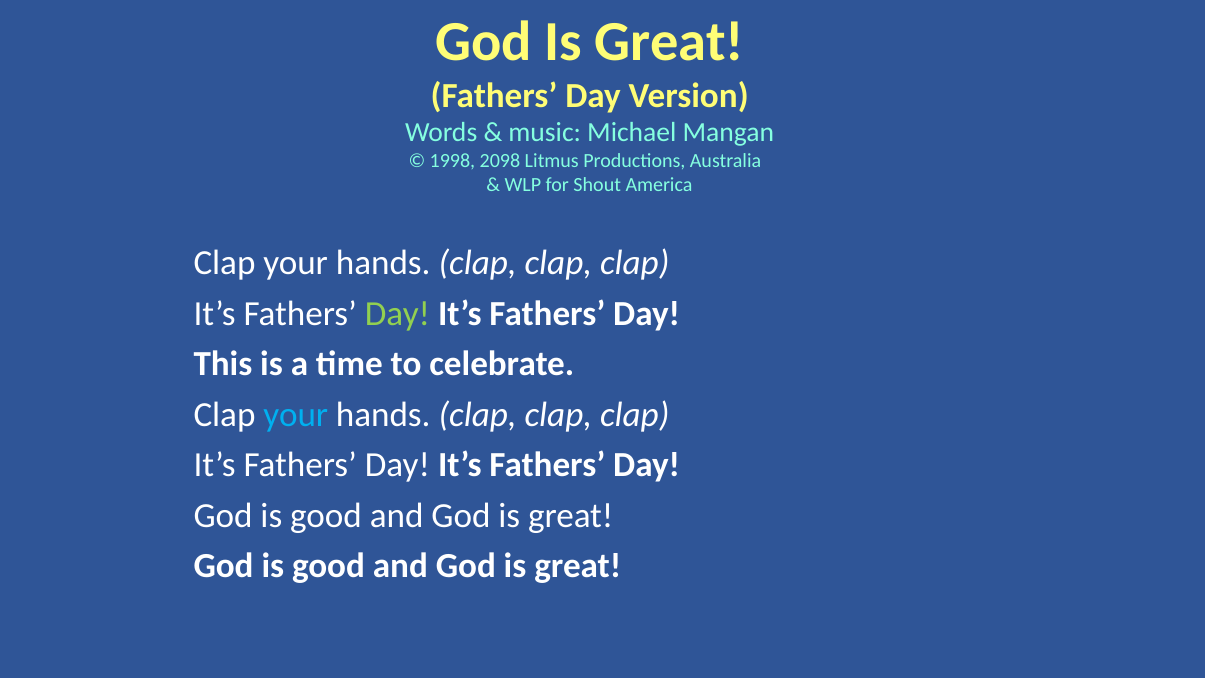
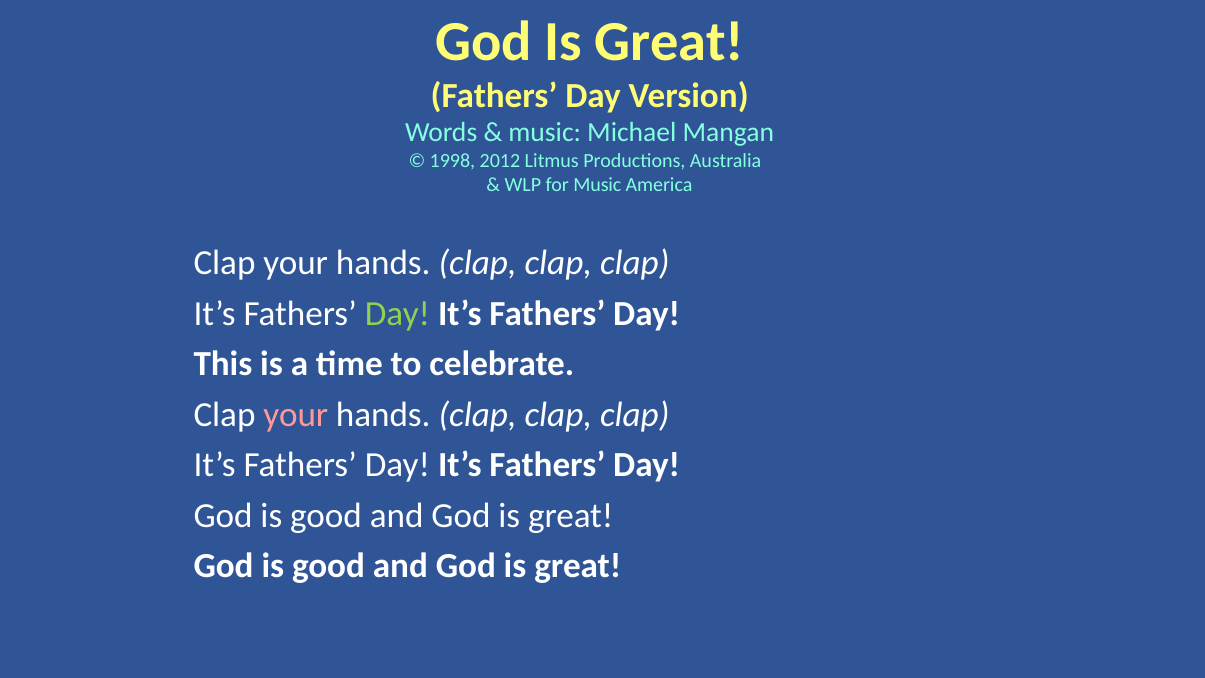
2098: 2098 -> 2012
for Shout: Shout -> Music
your at (296, 415) colour: light blue -> pink
